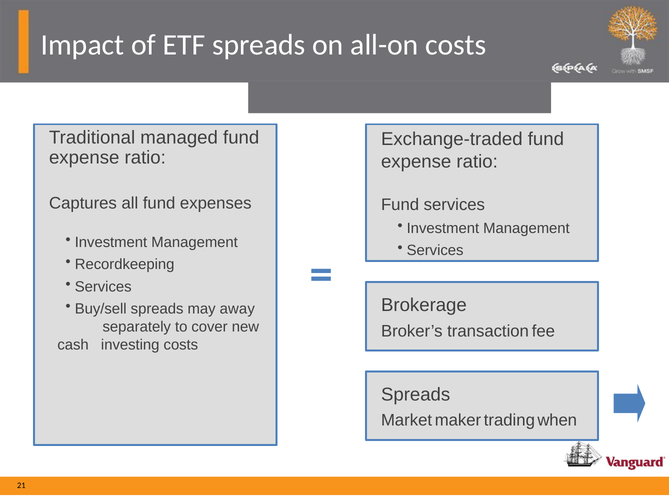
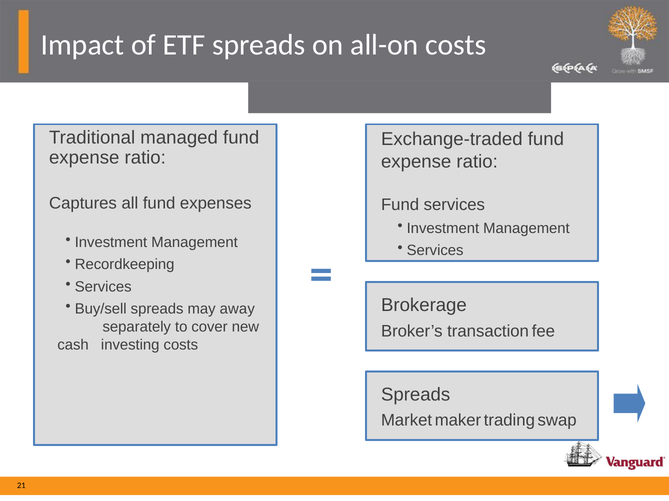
when: when -> swap
